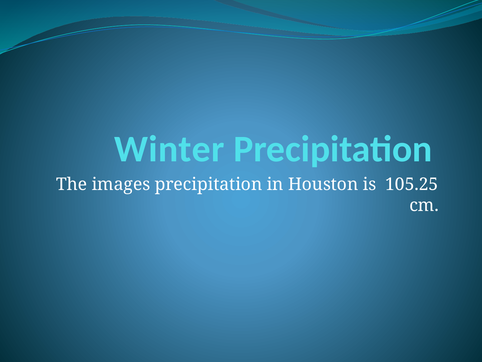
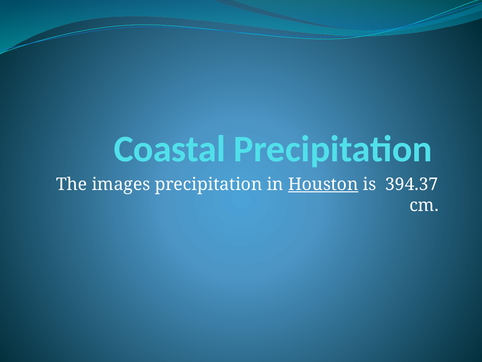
Winter: Winter -> Coastal
Houston underline: none -> present
105.25: 105.25 -> 394.37
